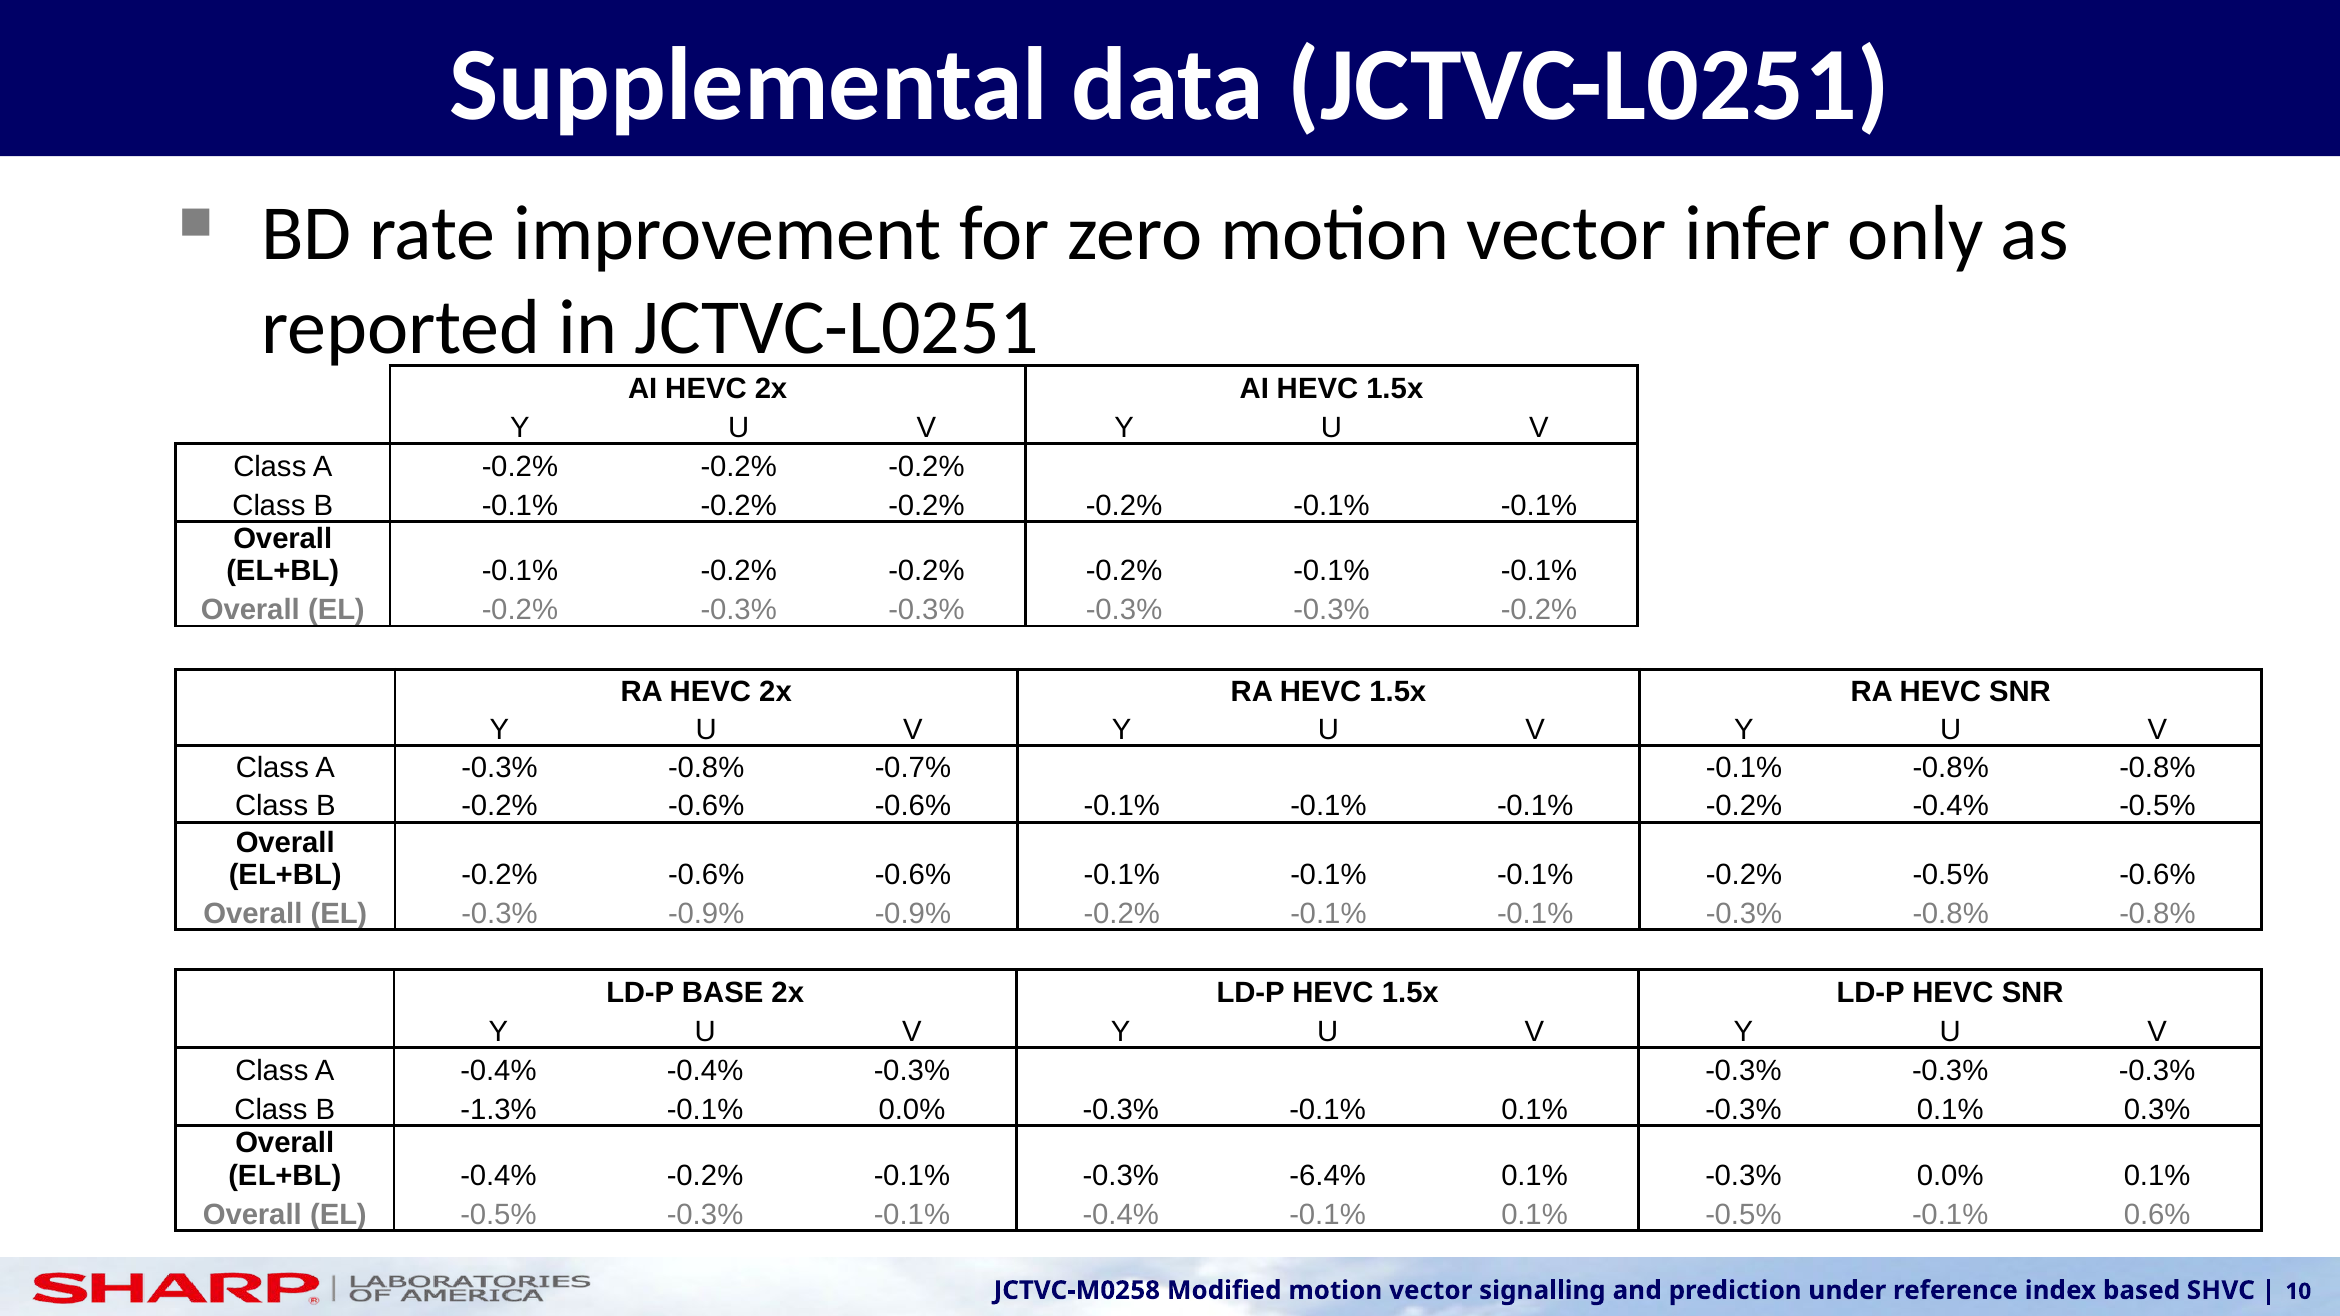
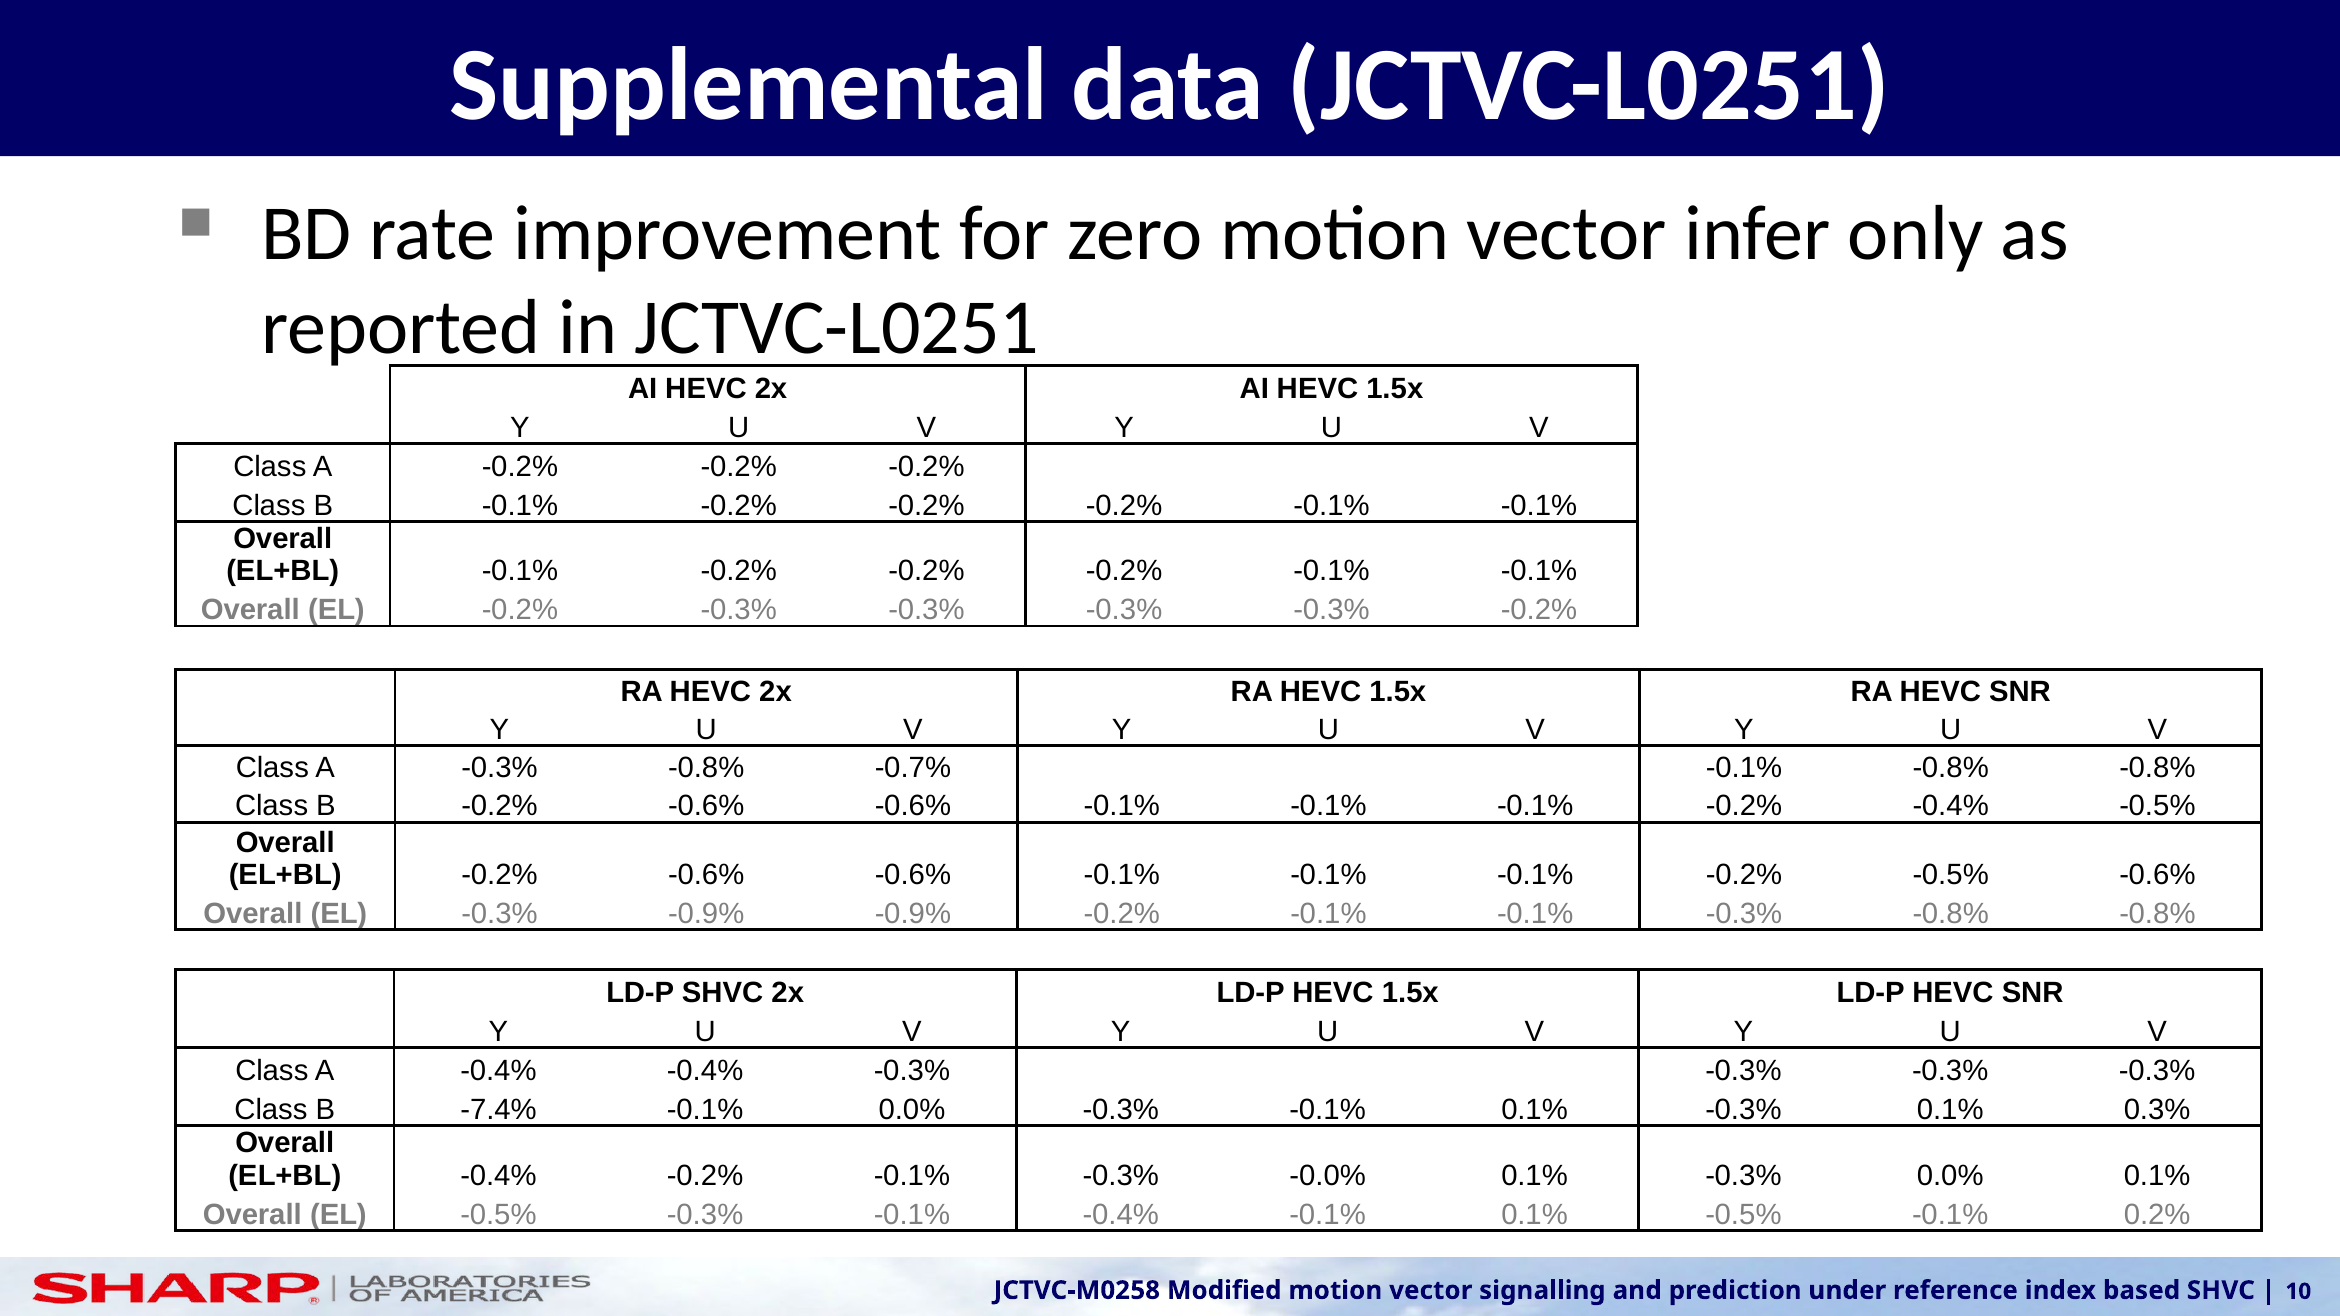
LD-P BASE: BASE -> SHVC
-1.3%: -1.3% -> -7.4%
-6.4%: -6.4% -> -0.0%
0.6%: 0.6% -> 0.2%
